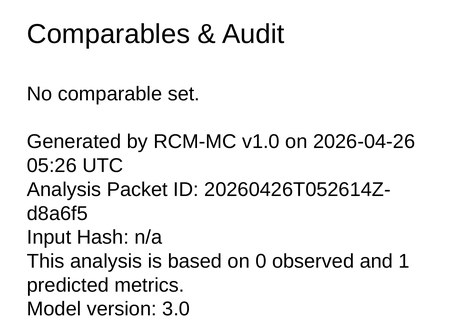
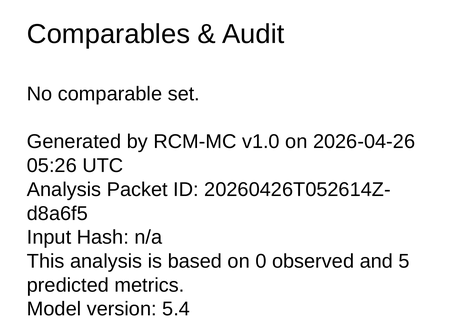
1: 1 -> 5
3.0: 3.0 -> 5.4
